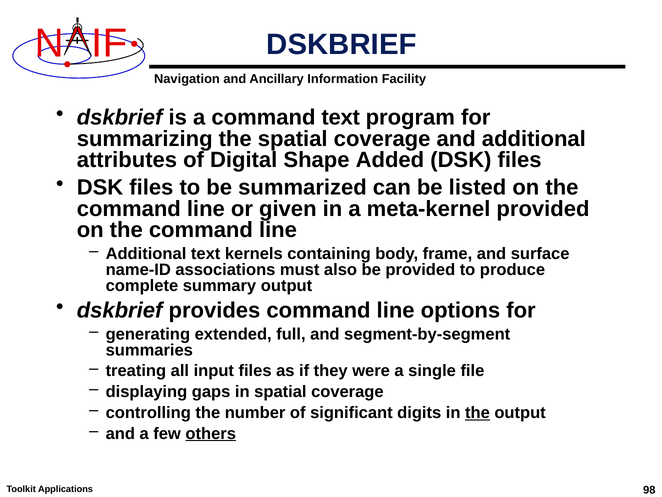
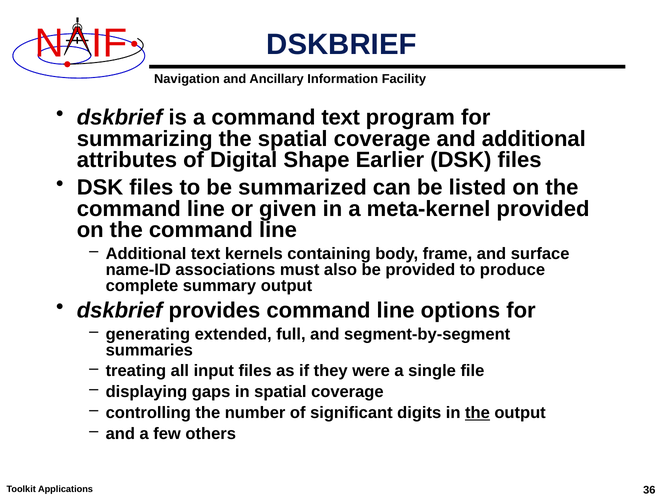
Added: Added -> Earlier
others underline: present -> none
98: 98 -> 36
